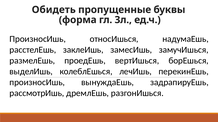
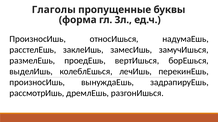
Обидеть: Обидеть -> Глаголы
